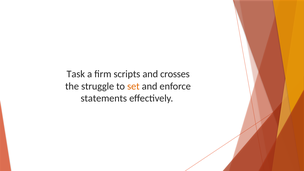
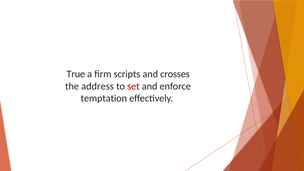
Task: Task -> True
struggle: struggle -> address
set colour: orange -> red
statements: statements -> temptation
